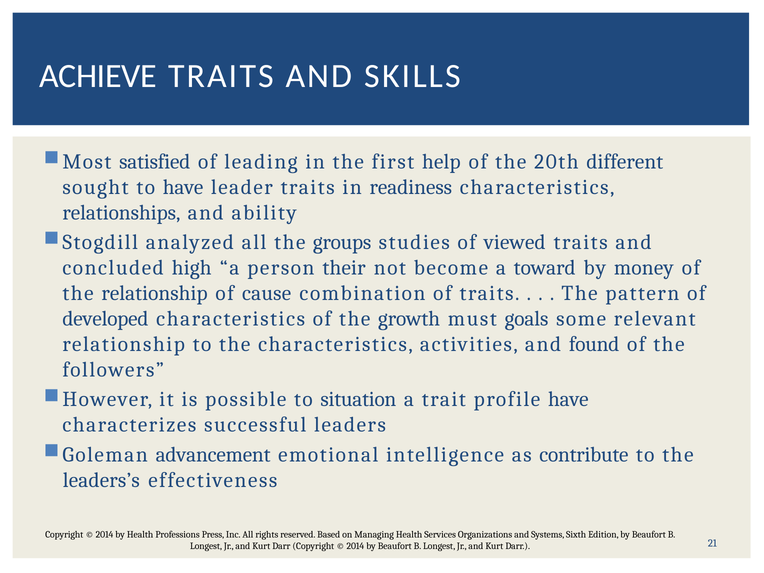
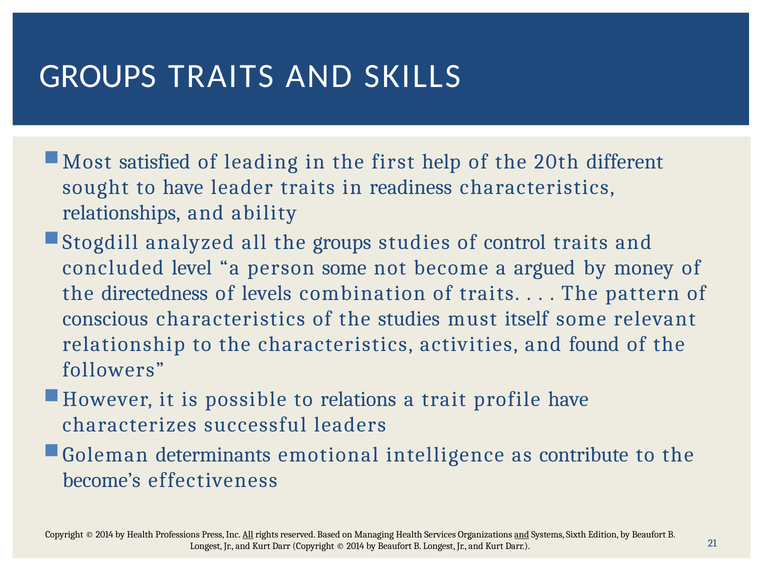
ACHIEVE at (98, 76): ACHIEVE -> GROUPS
viewed: viewed -> control
high: high -> level
person their: their -> some
toward: toward -> argued
the relationship: relationship -> directedness
cause: cause -> levels
developed: developed -> conscious
the growth: growth -> studies
goals: goals -> itself
situation: situation -> relations
advancement: advancement -> determinants
leaders’s: leaders’s -> become’s
All at (248, 535) underline: none -> present
and at (522, 535) underline: none -> present
